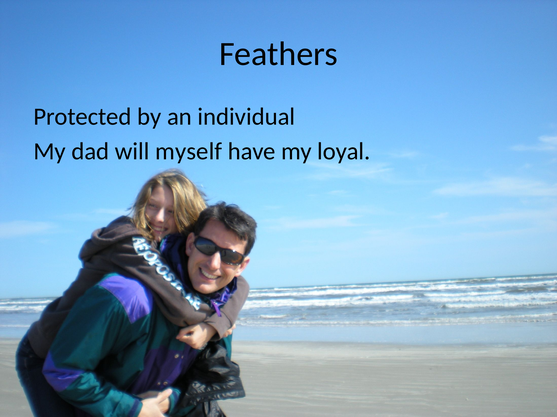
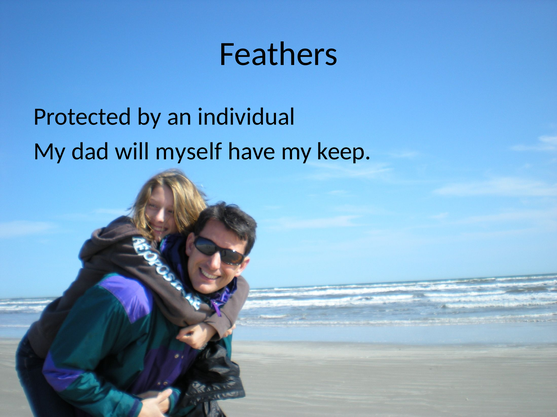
loyal: loyal -> keep
